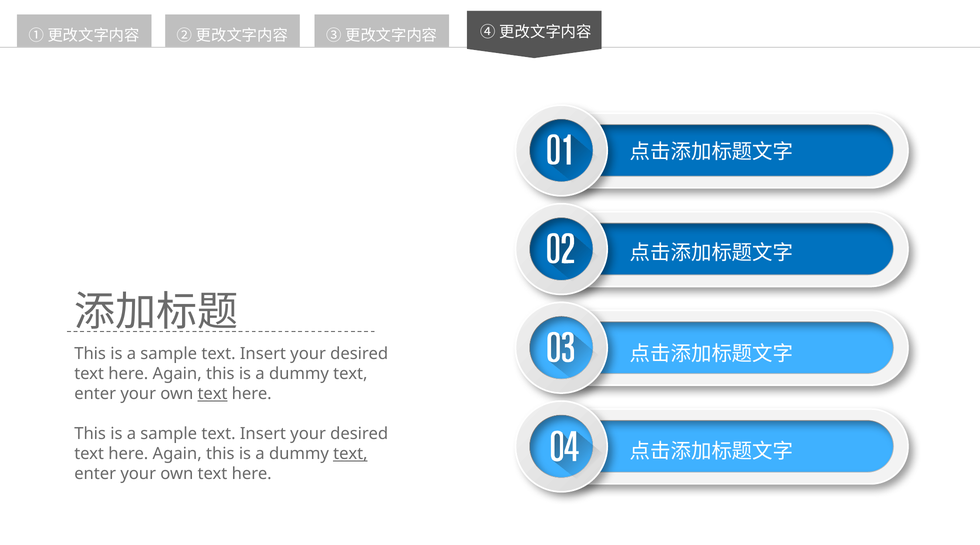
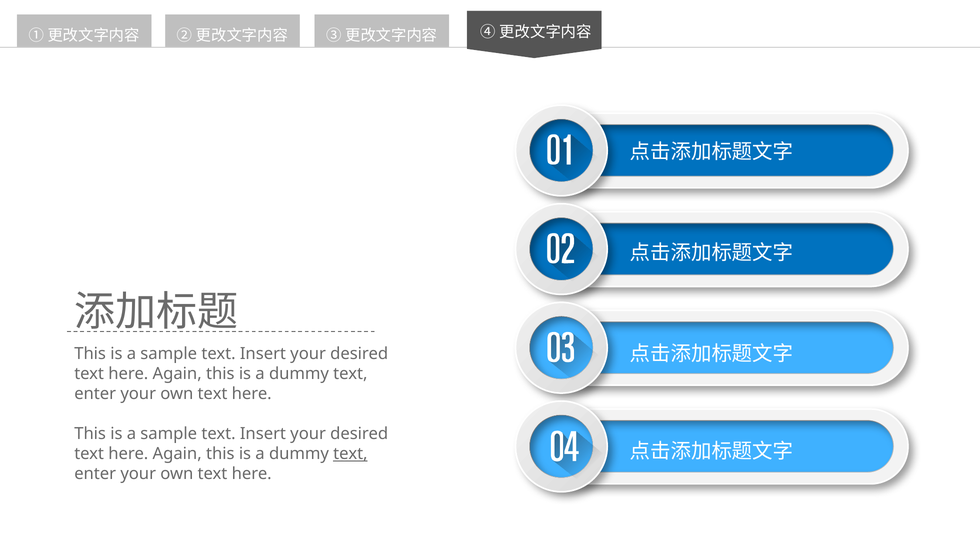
text at (213, 393) underline: present -> none
